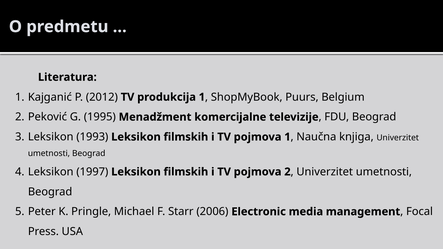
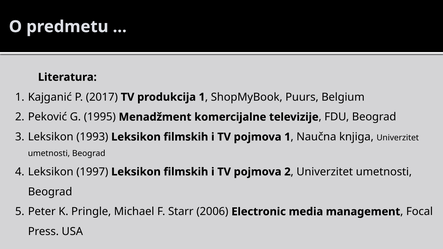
2012: 2012 -> 2017
